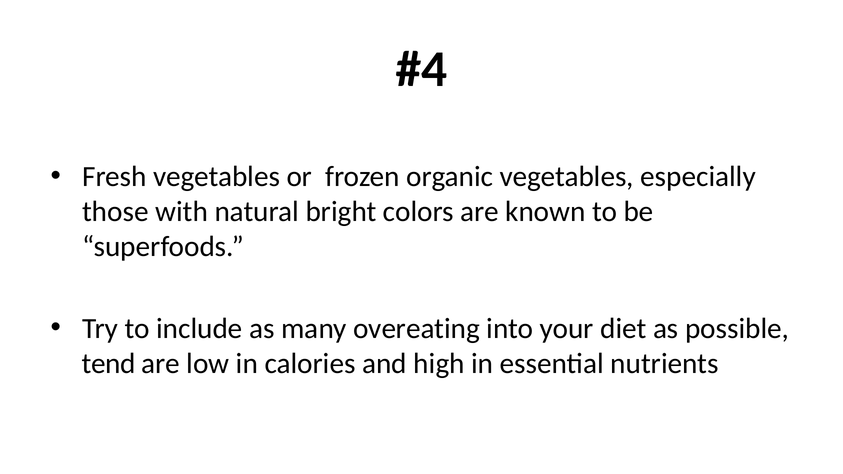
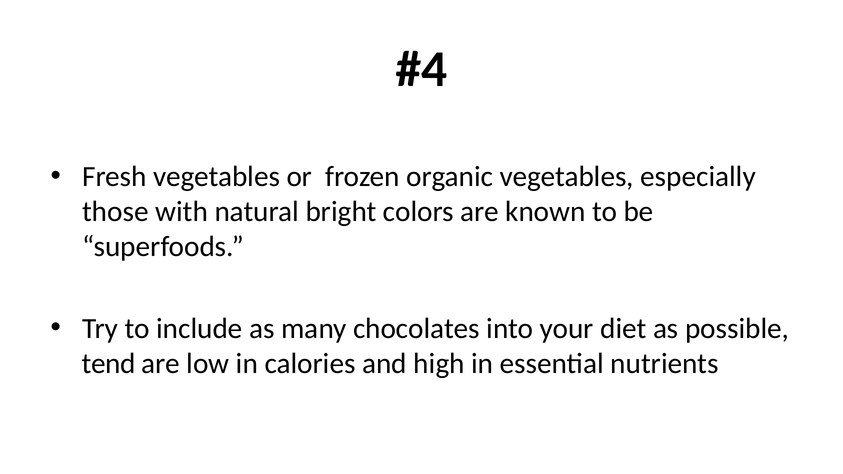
overeating: overeating -> chocolates
